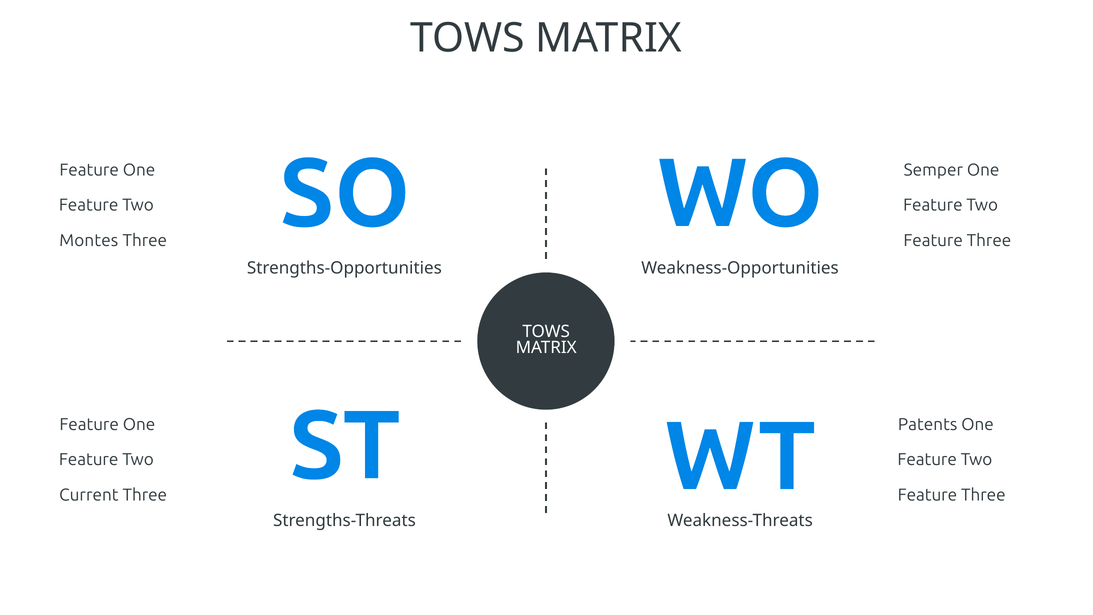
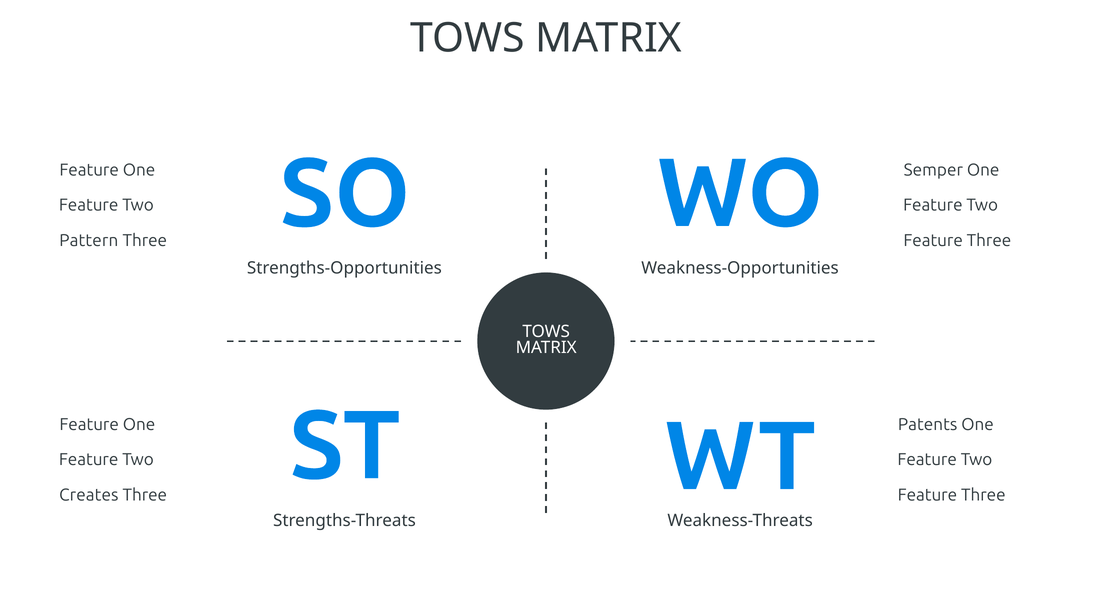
Montes: Montes -> Pattern
Current: Current -> Creates
